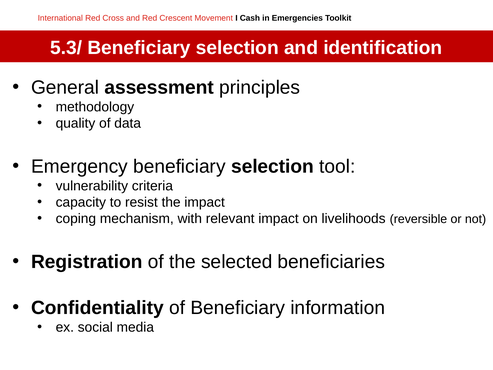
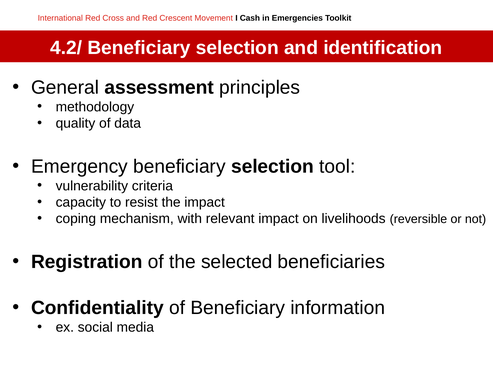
5.3/: 5.3/ -> 4.2/
